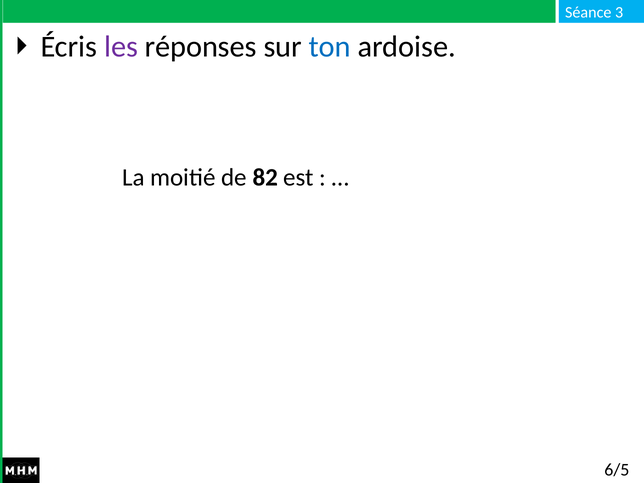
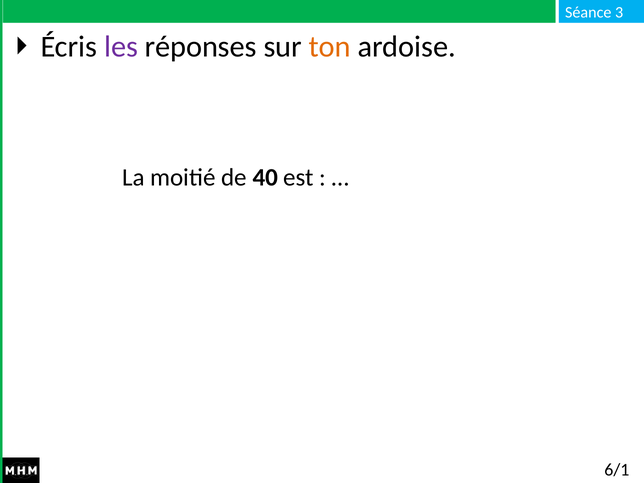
ton colour: blue -> orange
82: 82 -> 40
6/5: 6/5 -> 6/1
